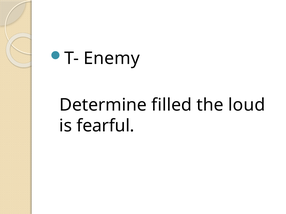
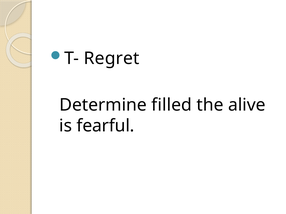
Enemy: Enemy -> Regret
loud: loud -> alive
